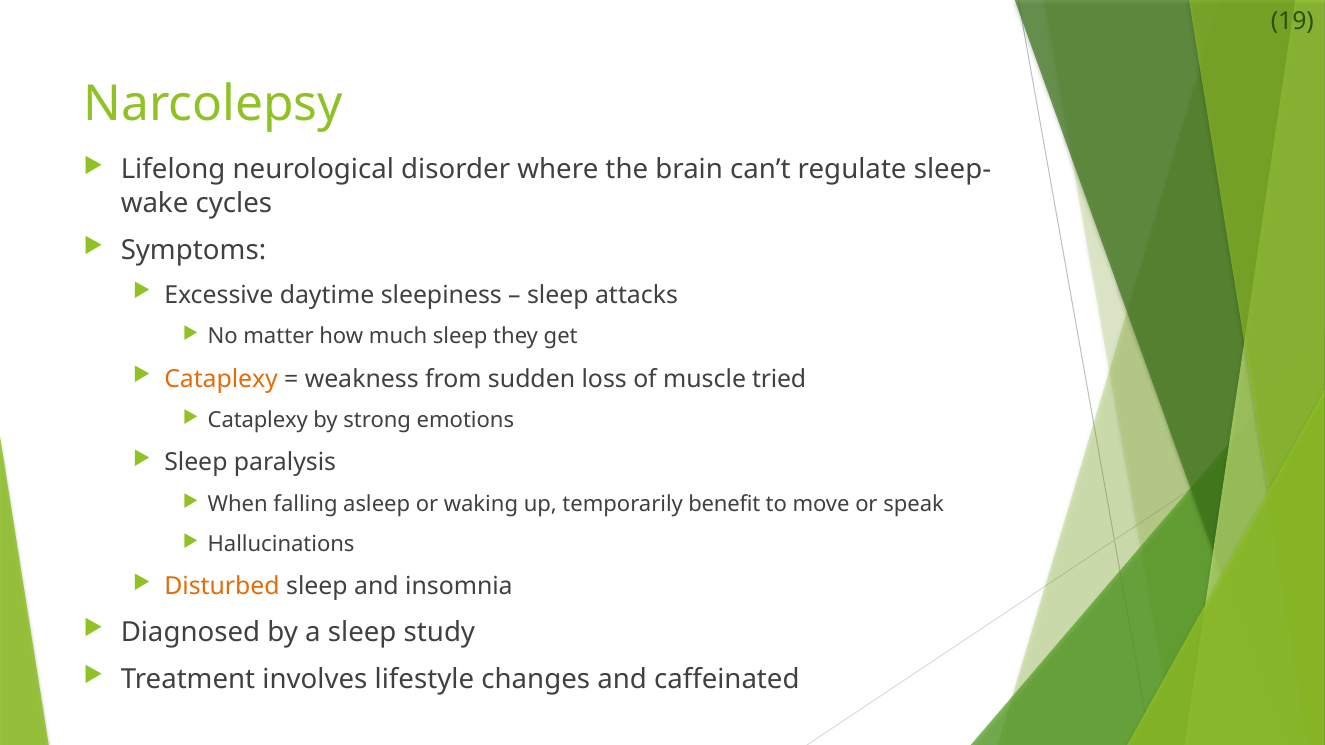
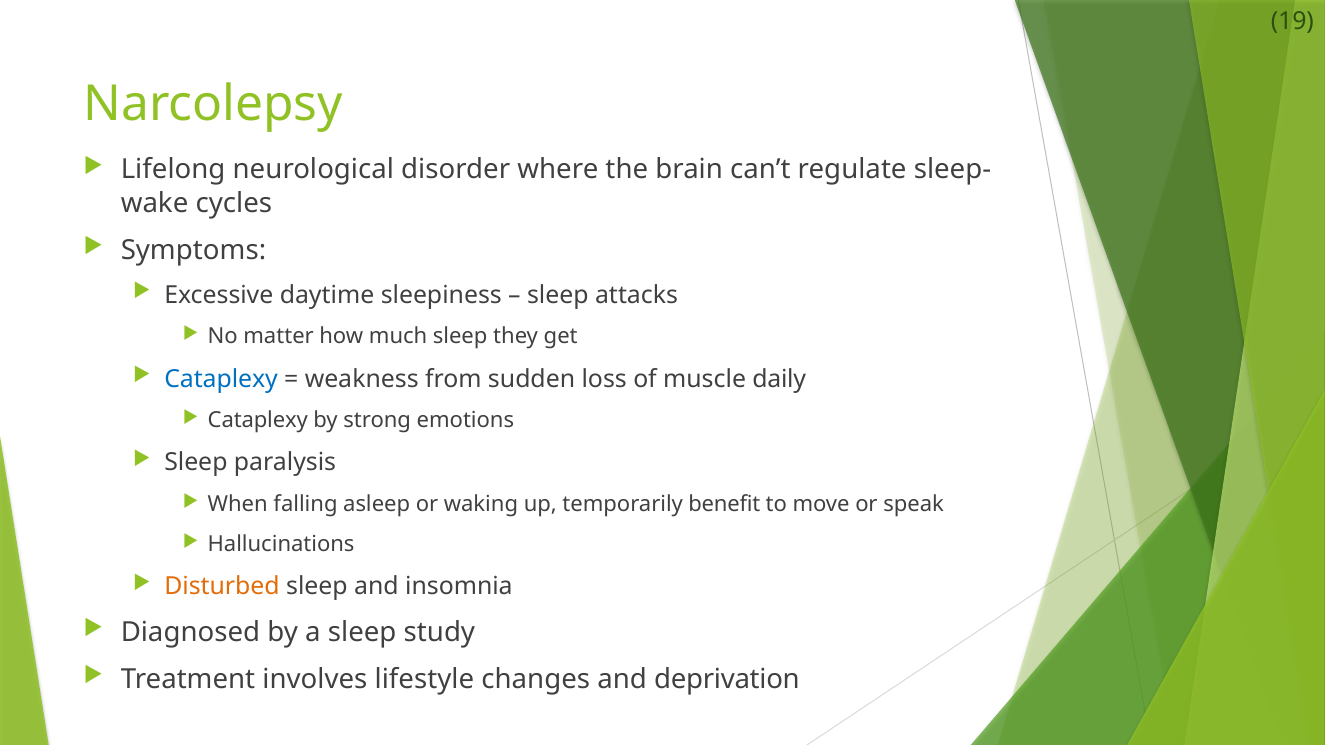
Cataplexy at (221, 379) colour: orange -> blue
tried: tried -> daily
caffeinated: caffeinated -> deprivation
